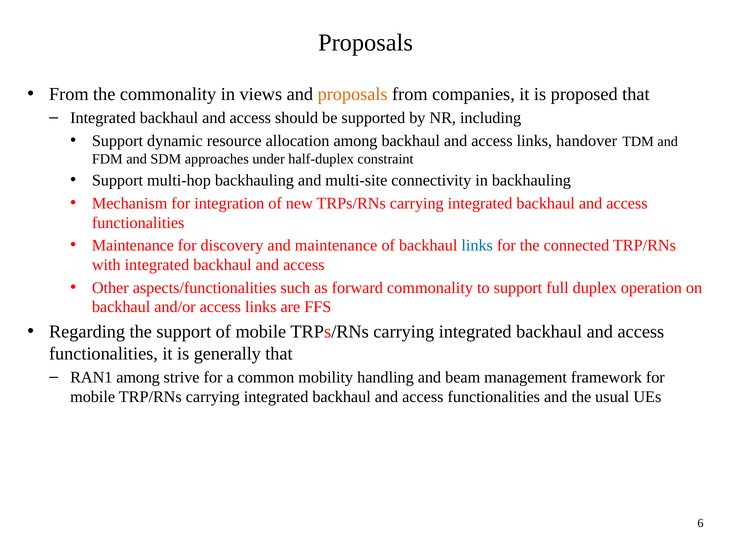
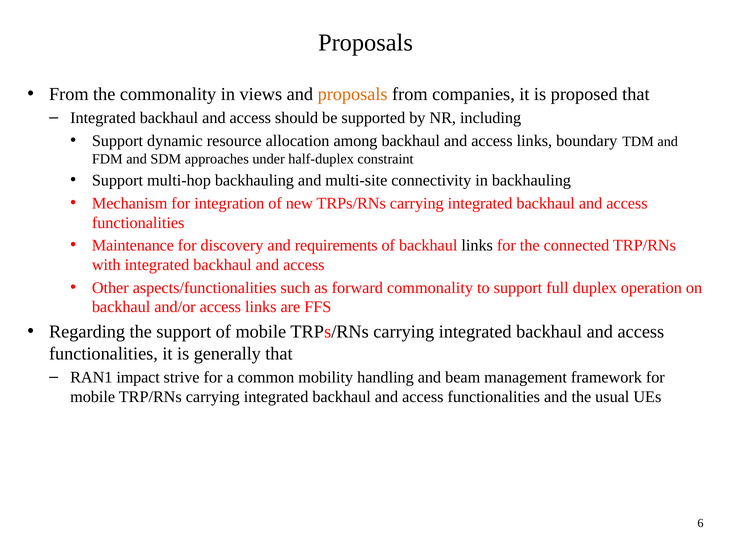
handover: handover -> boundary
and maintenance: maintenance -> requirements
links at (477, 246) colour: blue -> black
RAN1 among: among -> impact
